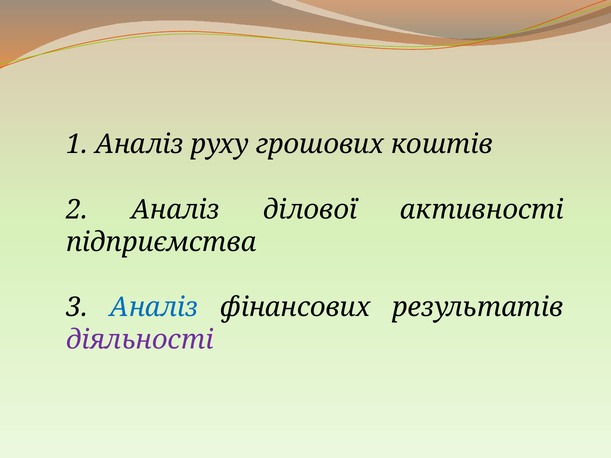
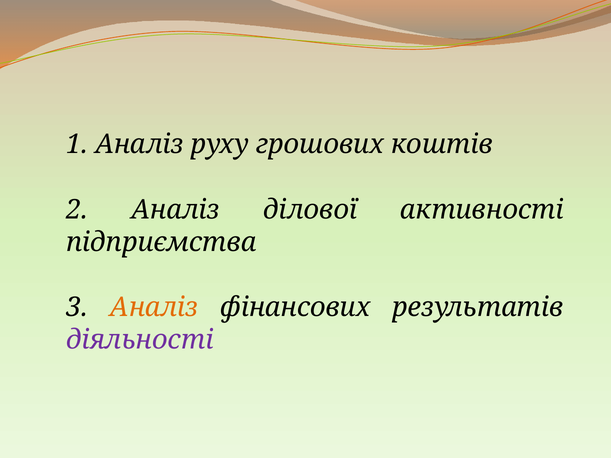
Аналіз at (154, 307) colour: blue -> orange
